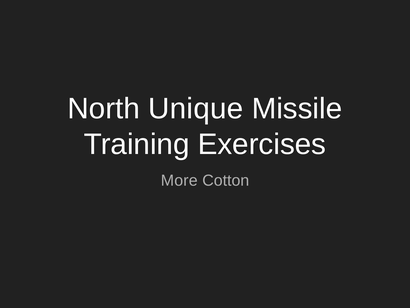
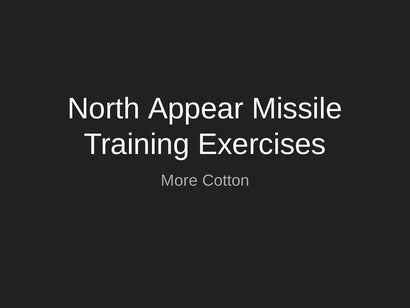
Unique: Unique -> Appear
